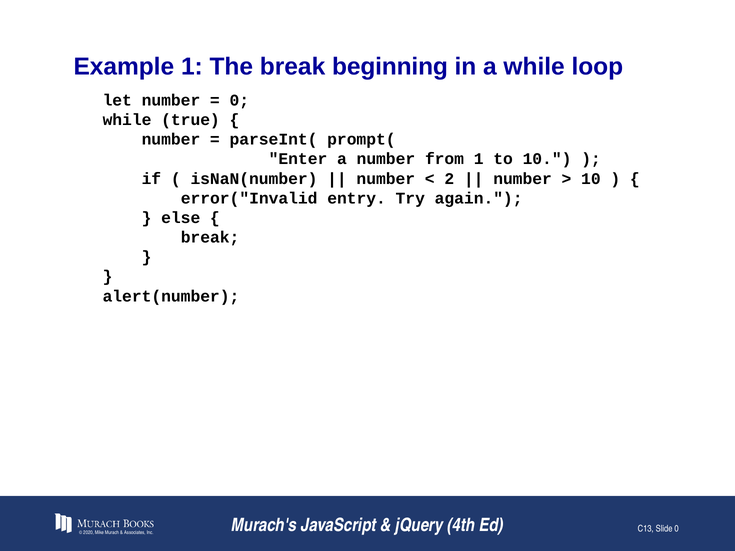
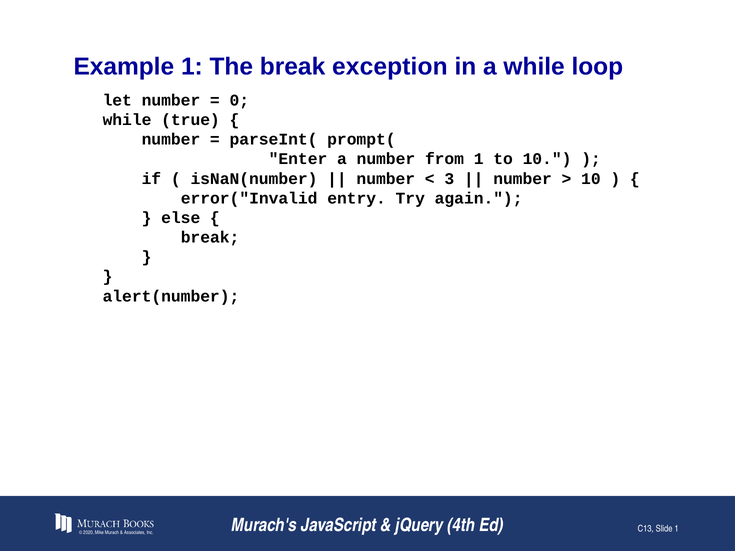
beginning: beginning -> exception
2: 2 -> 3
Slide 0: 0 -> 1
